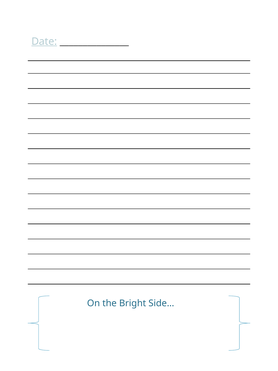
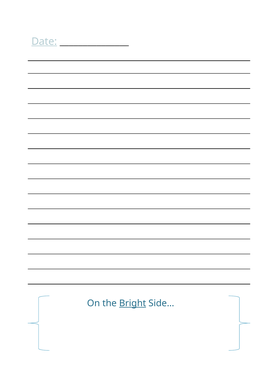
Bright underline: none -> present
